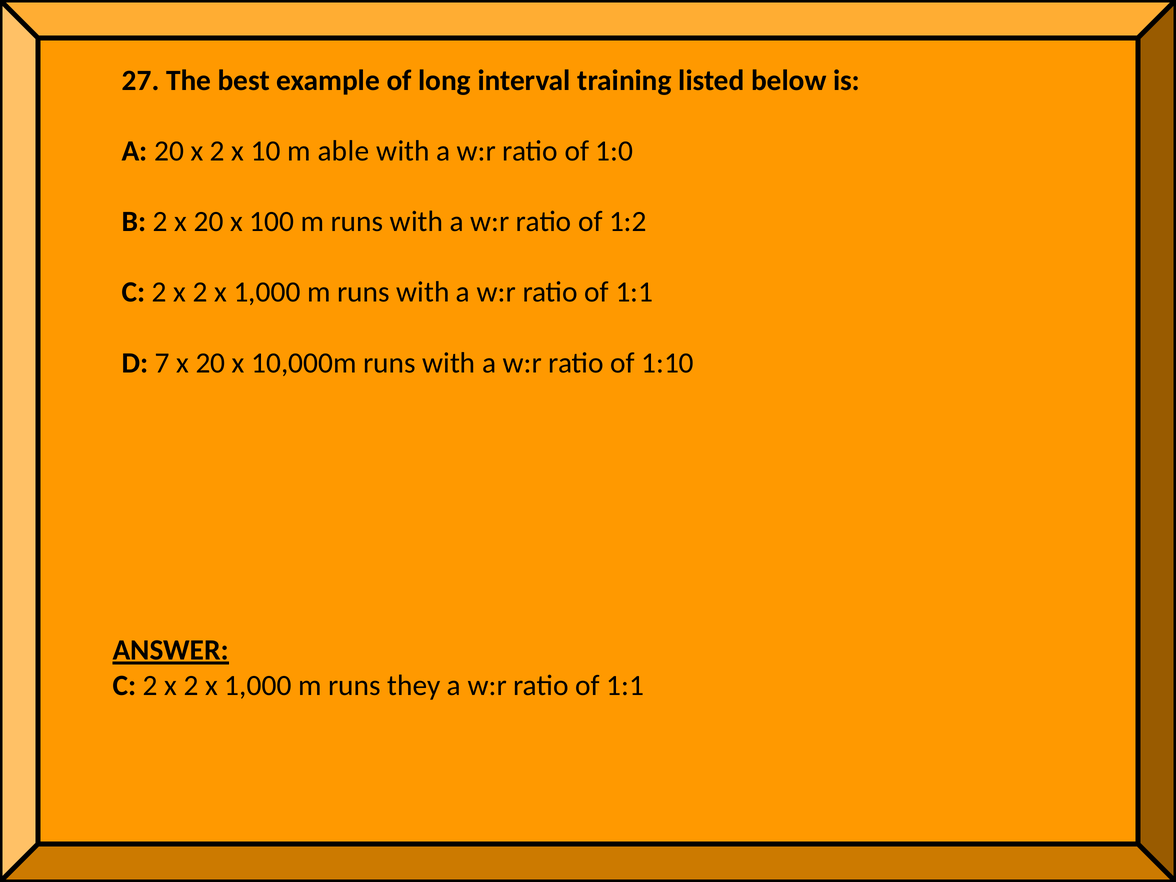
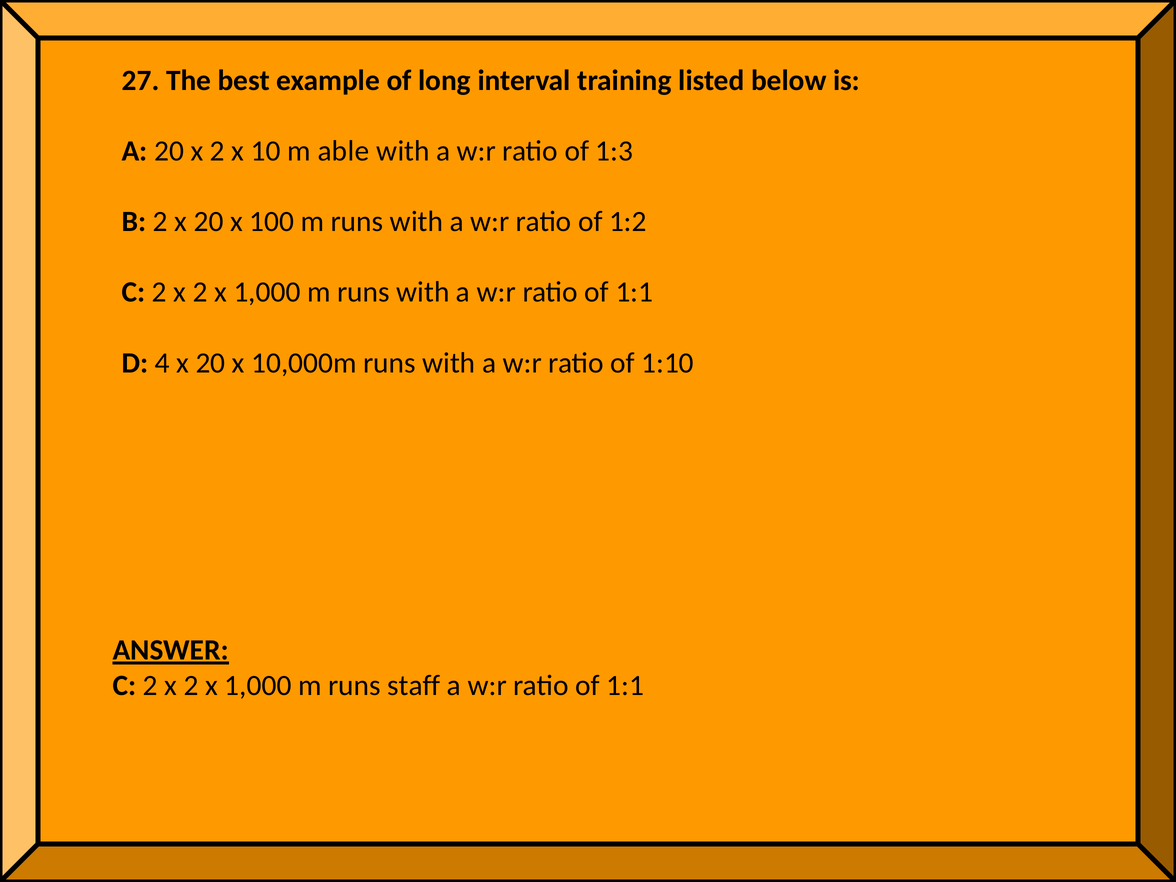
1:0: 1:0 -> 1:3
7: 7 -> 4
they: they -> staff
